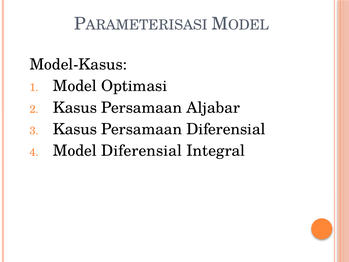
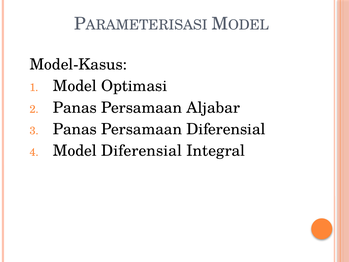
Kasus at (75, 108): Kasus -> Panas
Kasus at (75, 129): Kasus -> Panas
